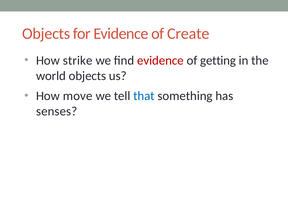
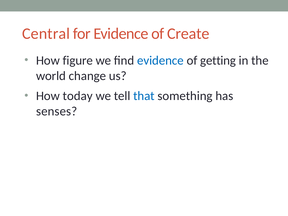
Objects at (46, 34): Objects -> Central
strike: strike -> figure
evidence at (160, 60) colour: red -> blue
world objects: objects -> change
move: move -> today
